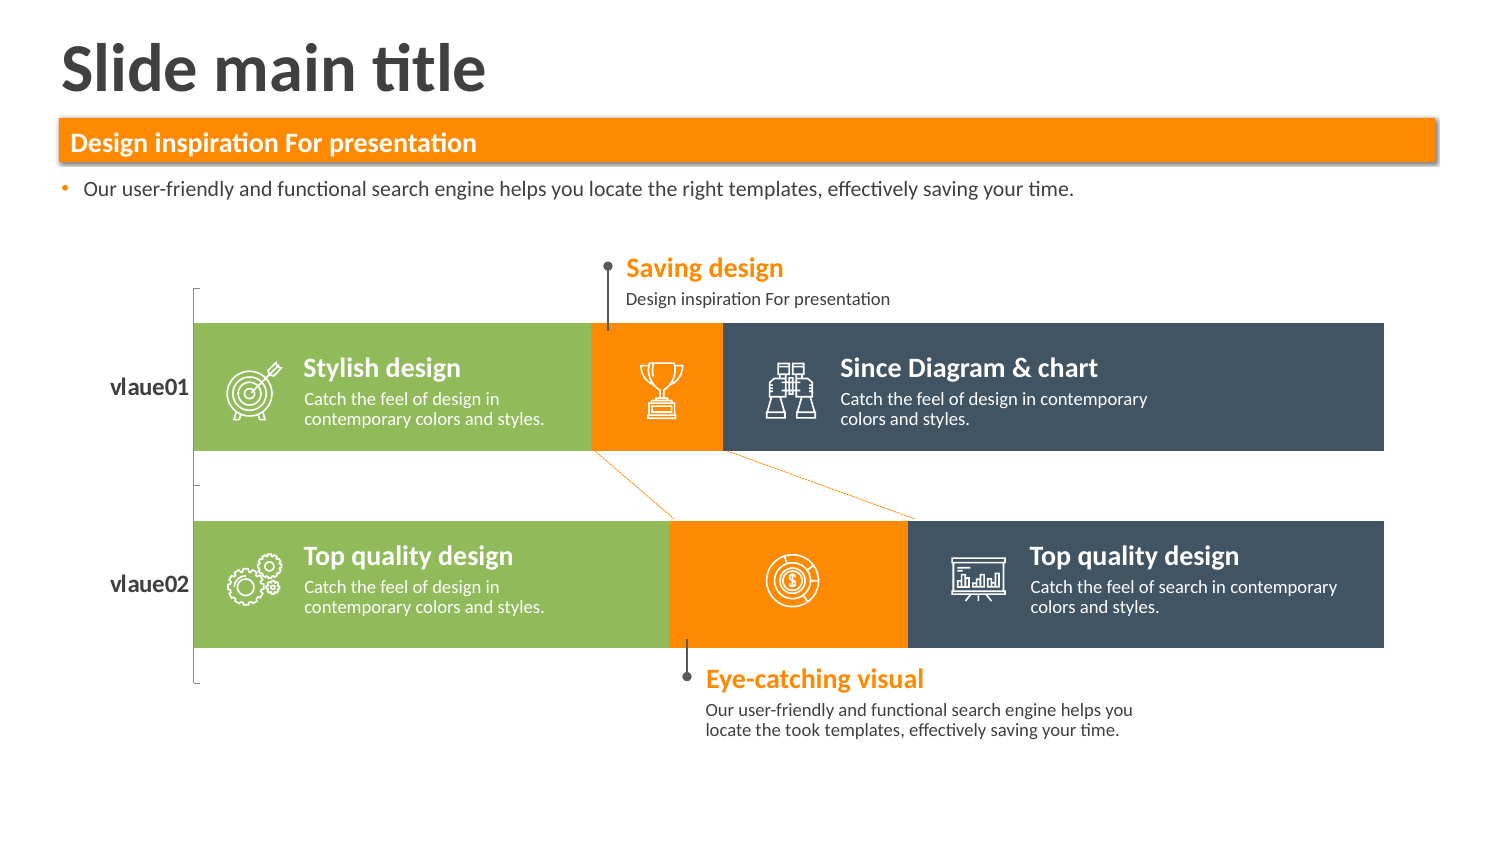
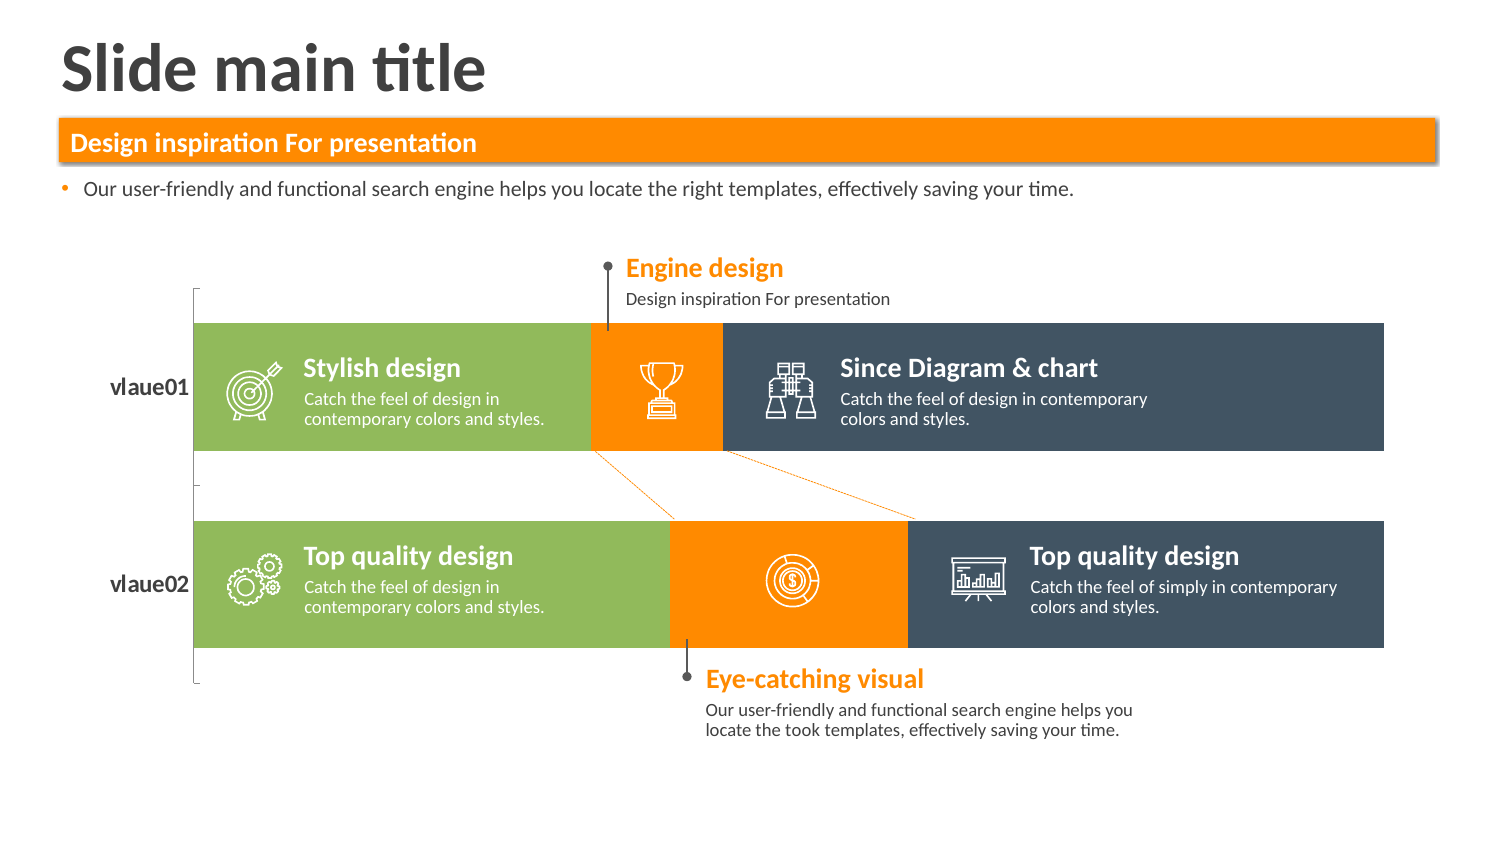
Saving at (664, 268): Saving -> Engine
of search: search -> simply
